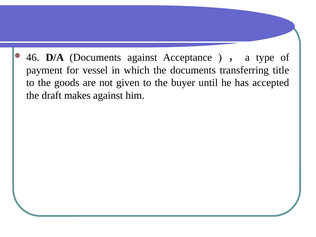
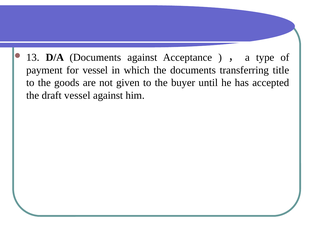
46: 46 -> 13
draft makes: makes -> vessel
